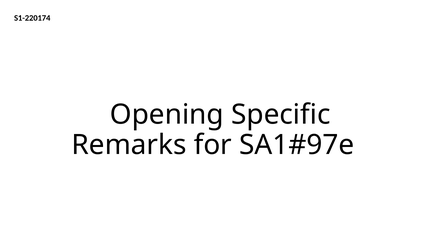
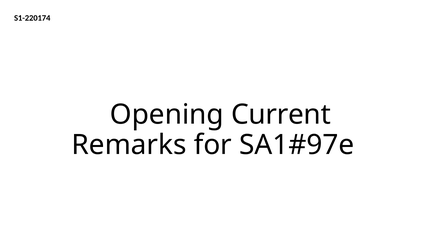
Specific: Specific -> Current
